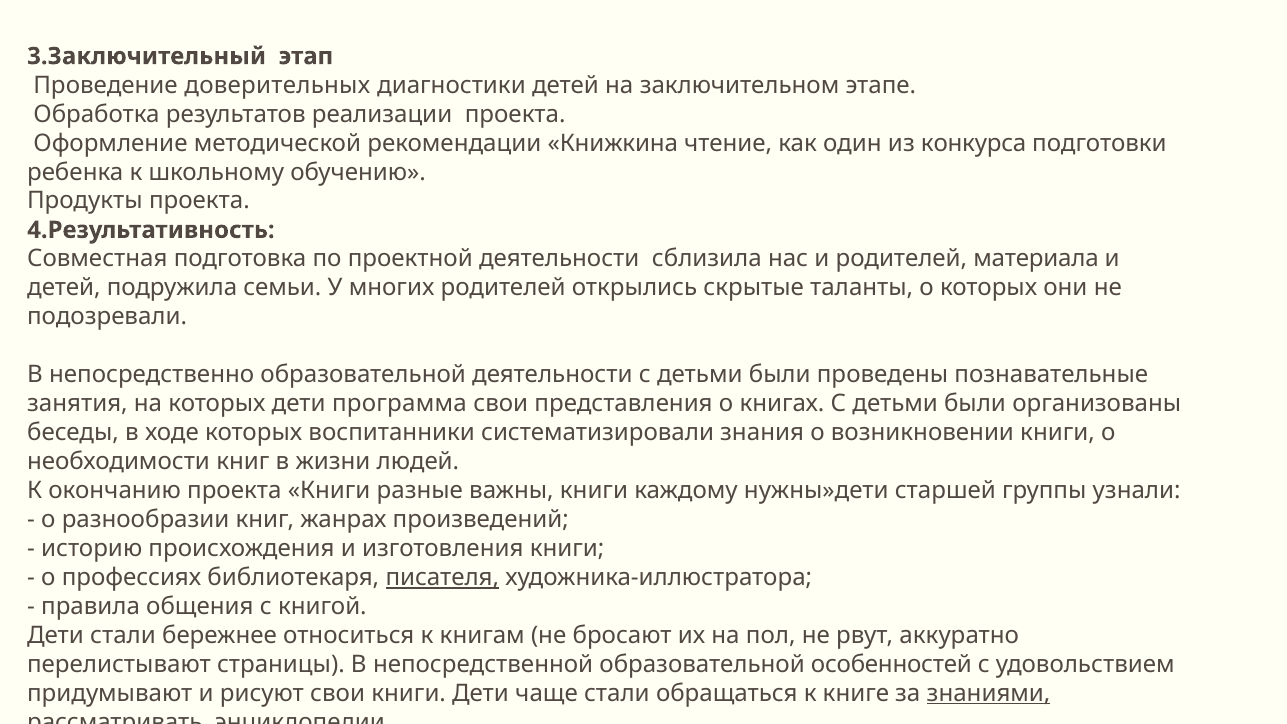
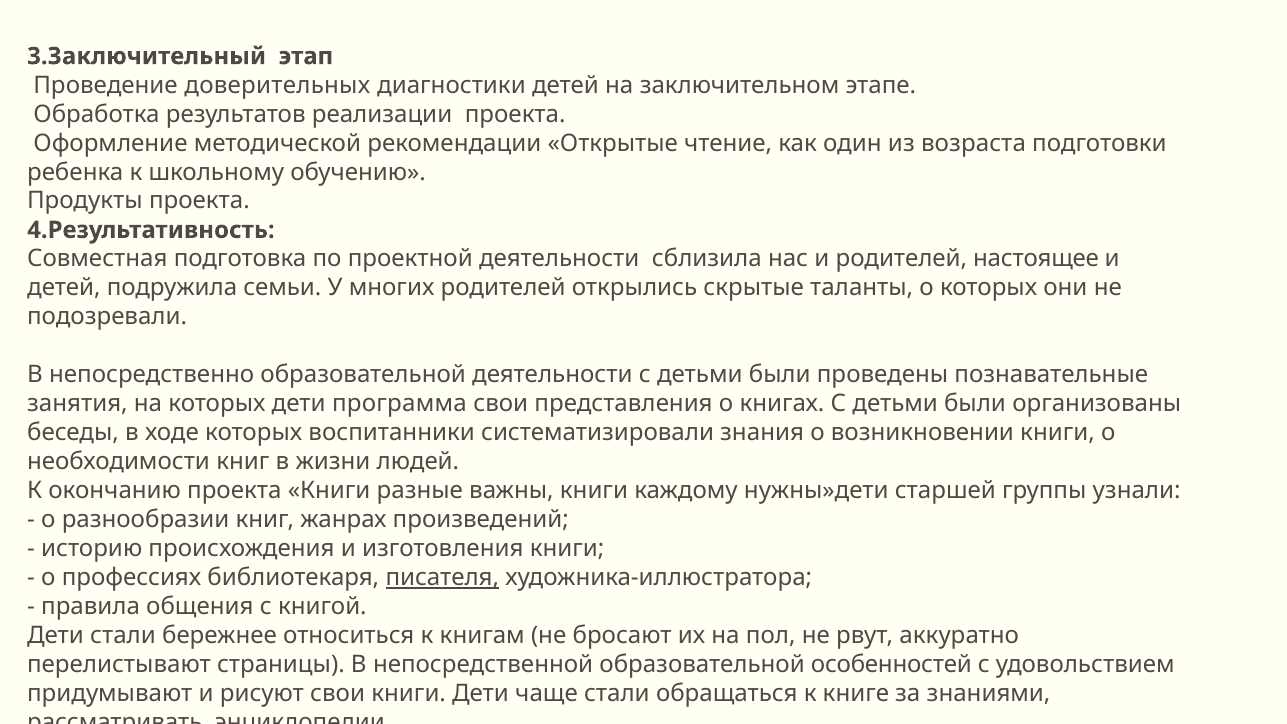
Книжкина: Книжкина -> Открытые
конкурса: конкурса -> возраста
материала: материала -> настоящее
знаниями underline: present -> none
